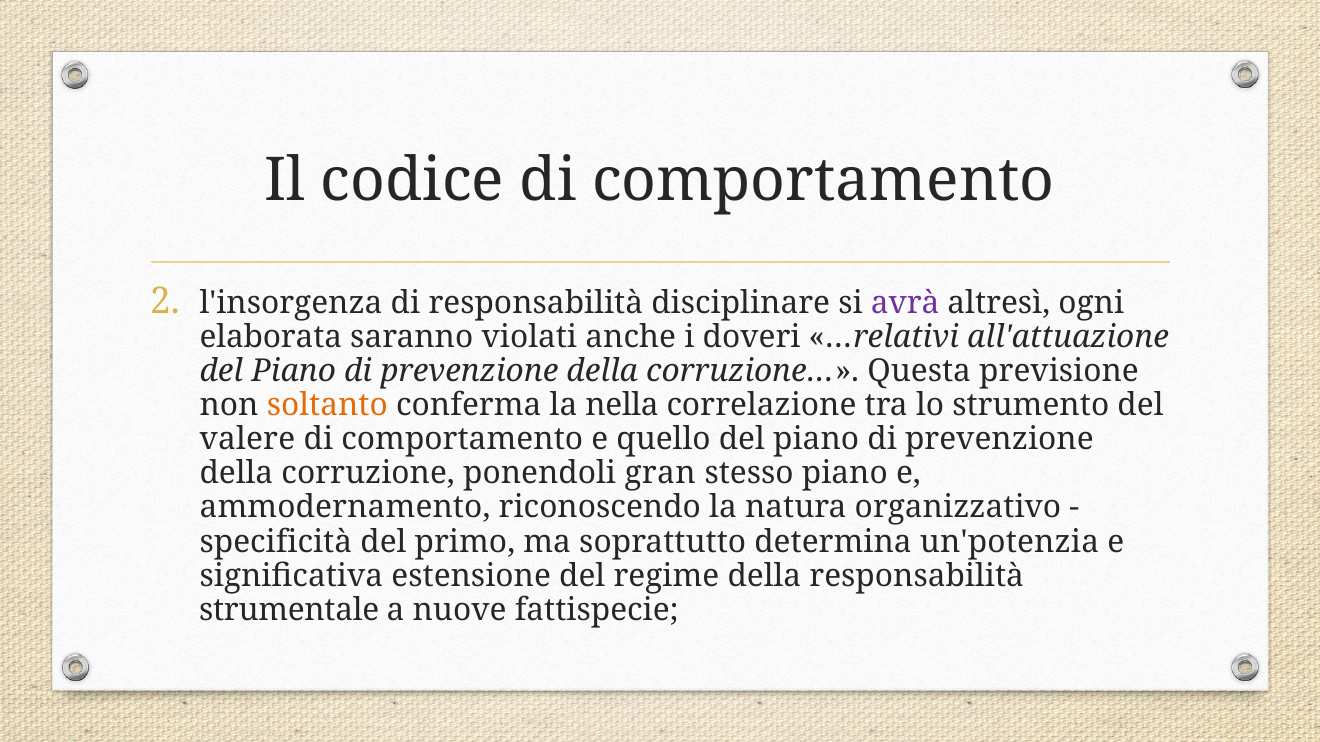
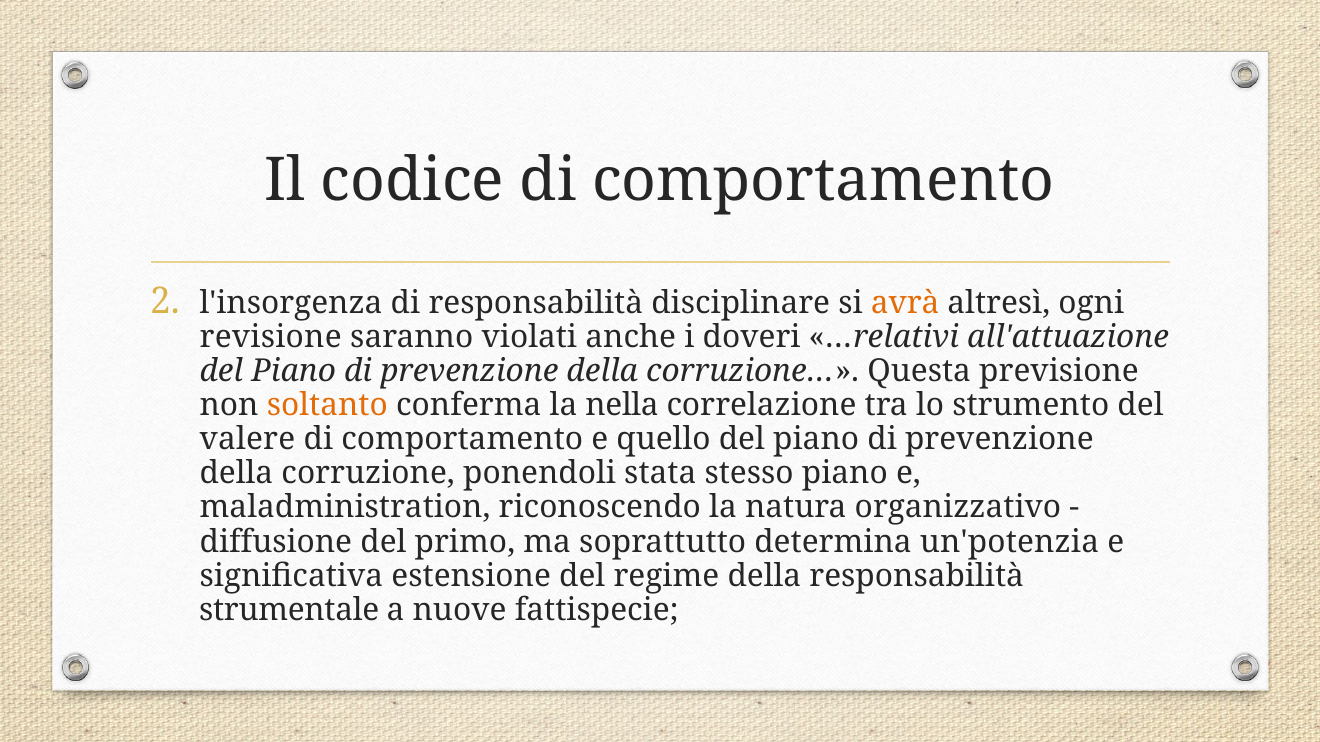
avrà colour: purple -> orange
elaborata: elaborata -> revisione
gran: gran -> stata
ammodernamento: ammodernamento -> maladministration
specificità: specificità -> diffusione
